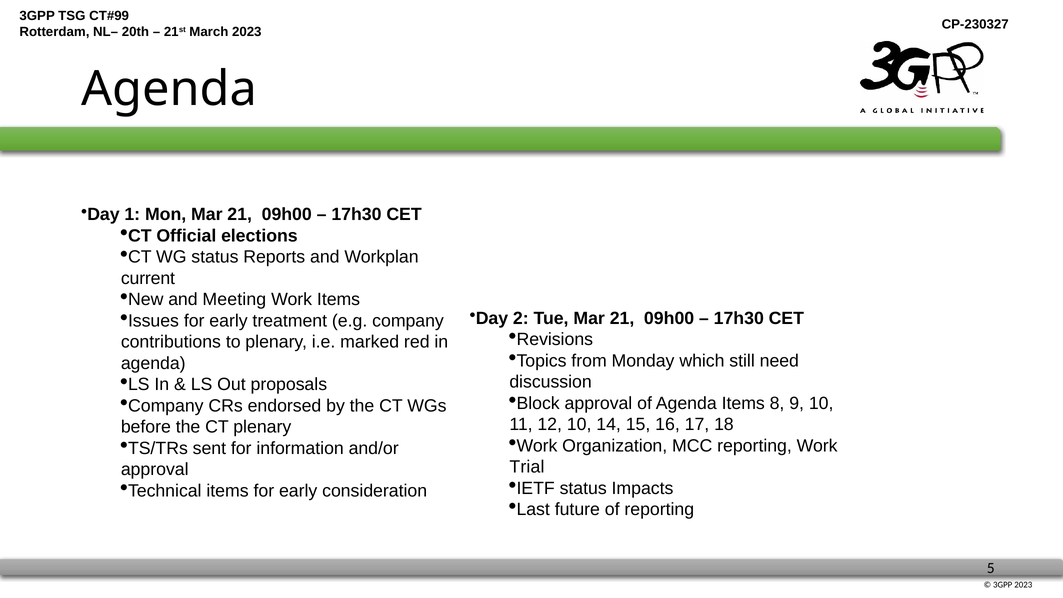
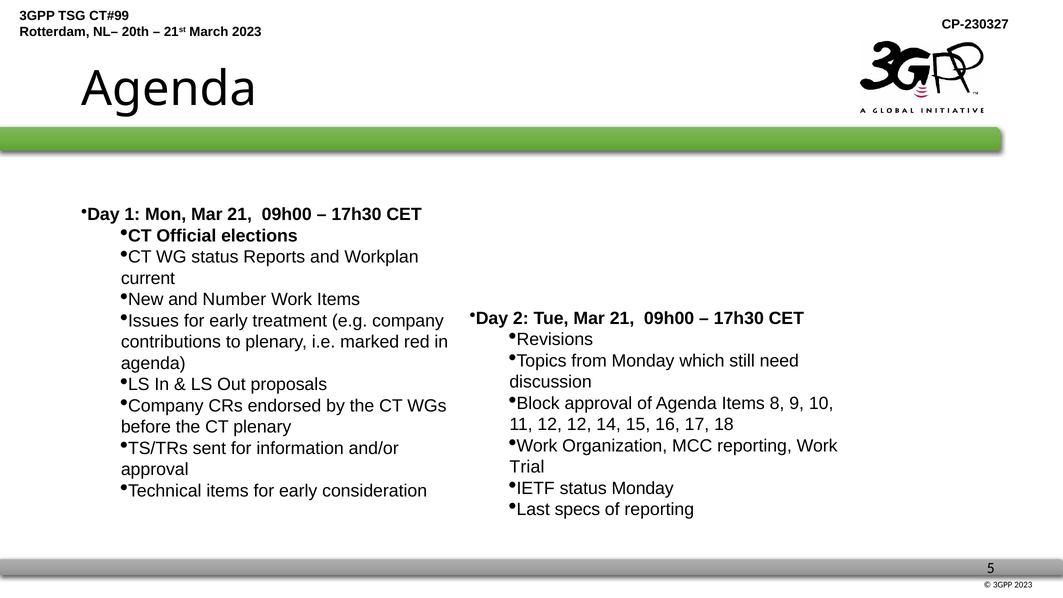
Meeting: Meeting -> Number
12 10: 10 -> 12
status Impacts: Impacts -> Monday
future: future -> specs
